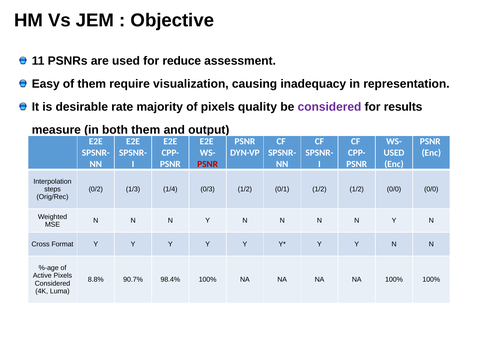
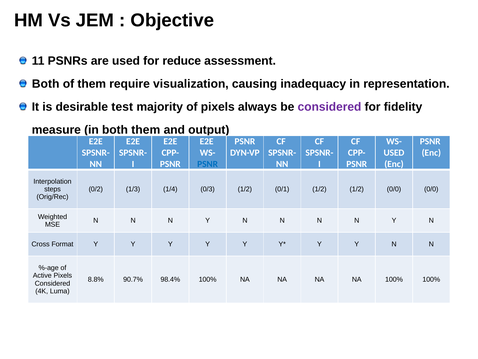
Easy at (46, 84): Easy -> Both
rate: rate -> test
quality: quality -> always
results: results -> fidelity
PSNR at (208, 164) colour: red -> blue
